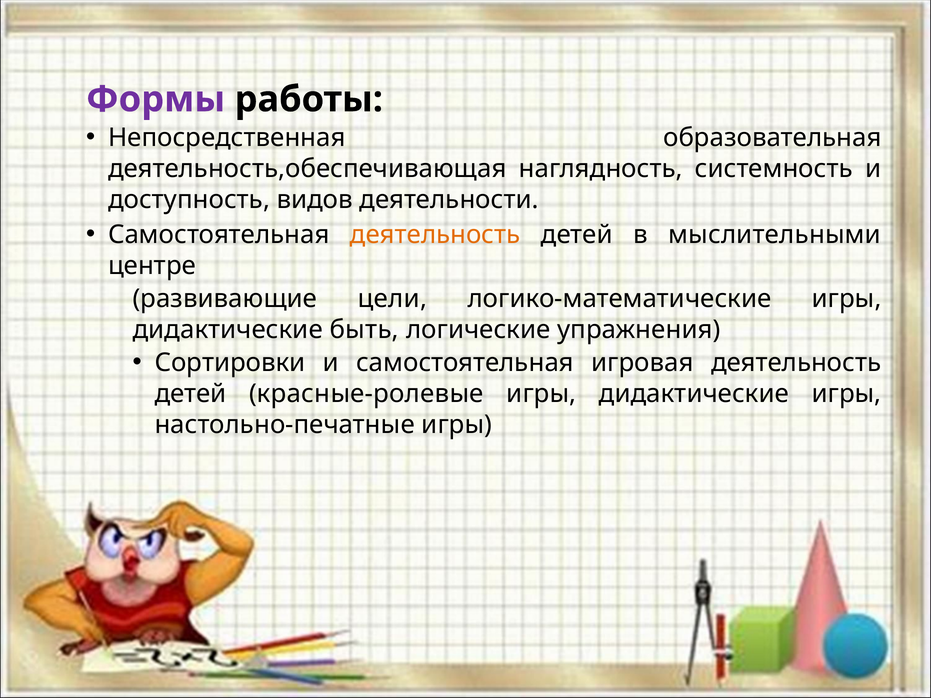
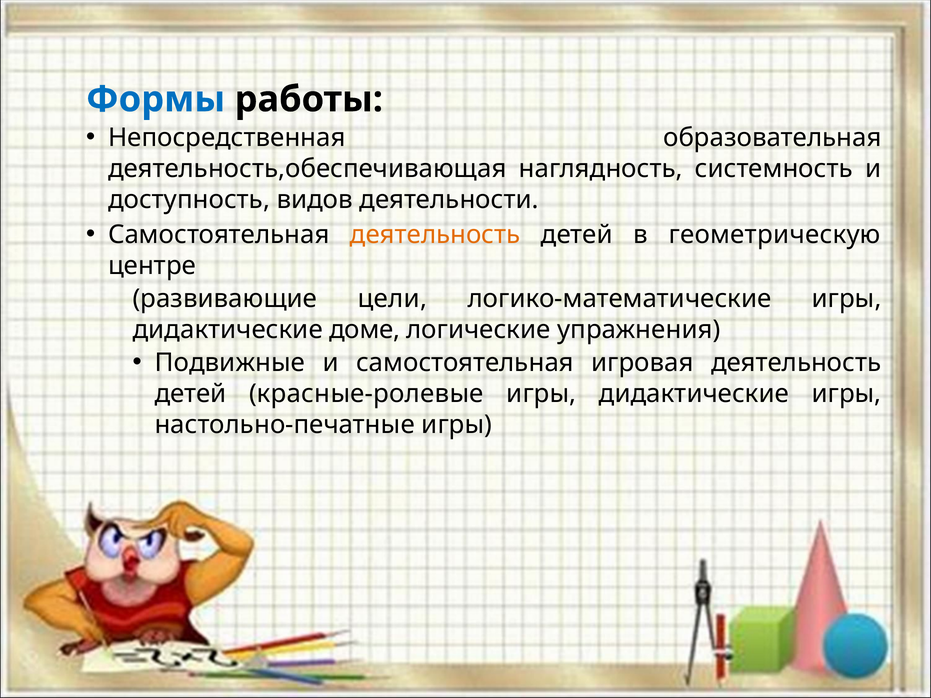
Формы colour: purple -> blue
мыслительными: мыслительными -> геометрическую
быть: быть -> доме
Сортировки: Сортировки -> Подвижные
